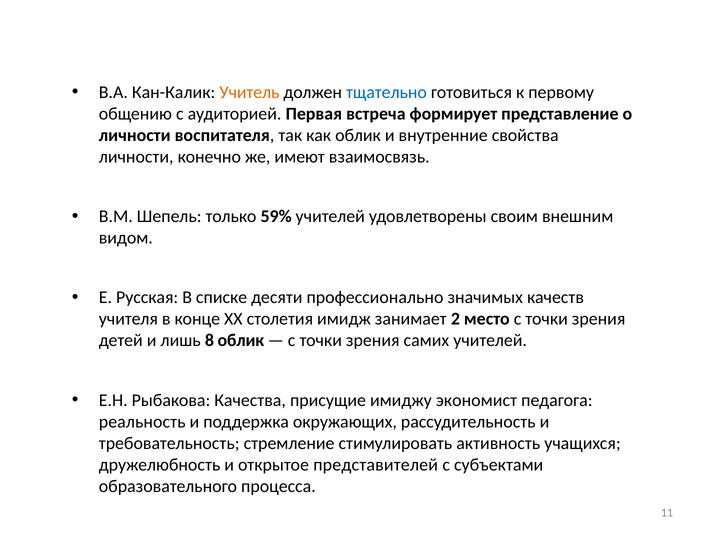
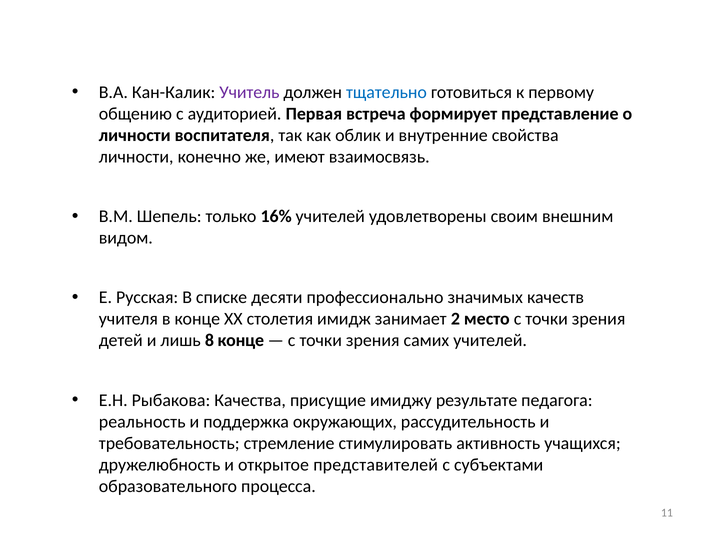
Учитель colour: orange -> purple
59%: 59% -> 16%
8 облик: облик -> конце
экономист: экономист -> результате
